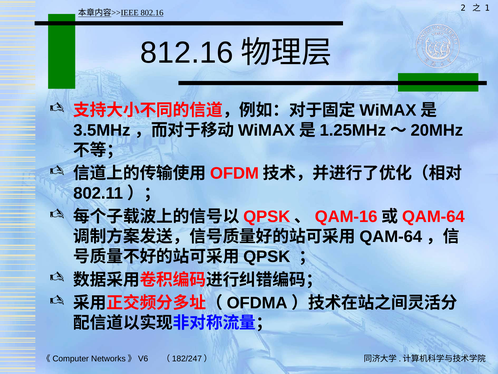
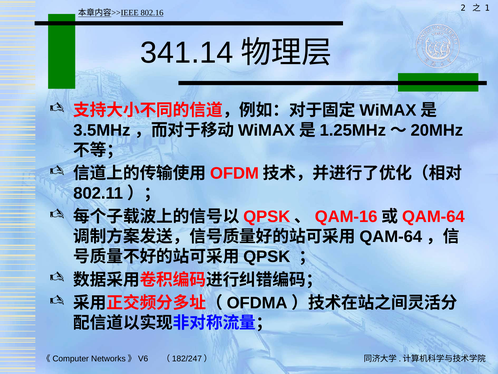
812.16: 812.16 -> 341.14
